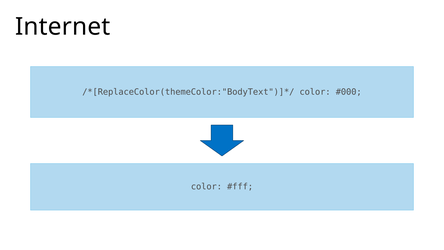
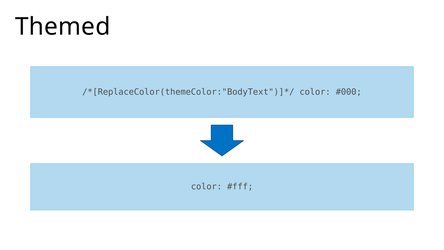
Internet: Internet -> Themed
